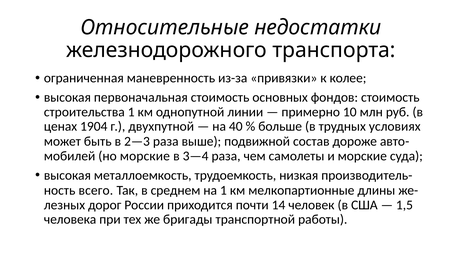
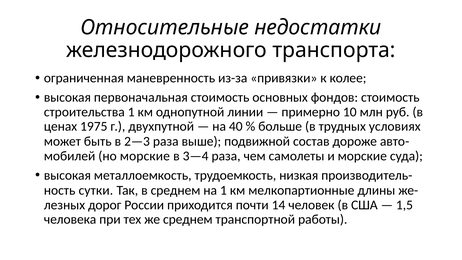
1904: 1904 -> 1975
всего: всего -> сутки
же бригады: бригады -> среднем
